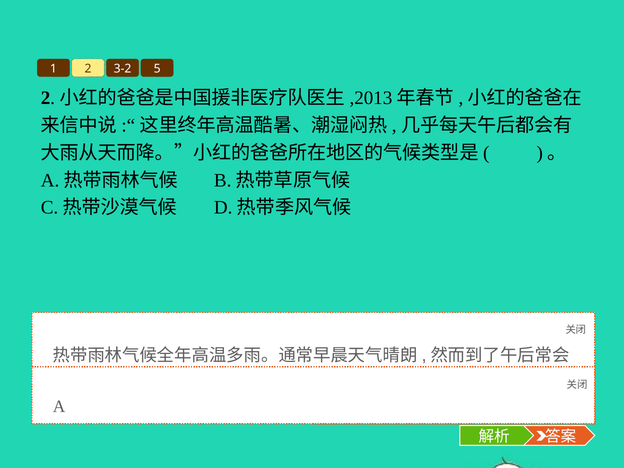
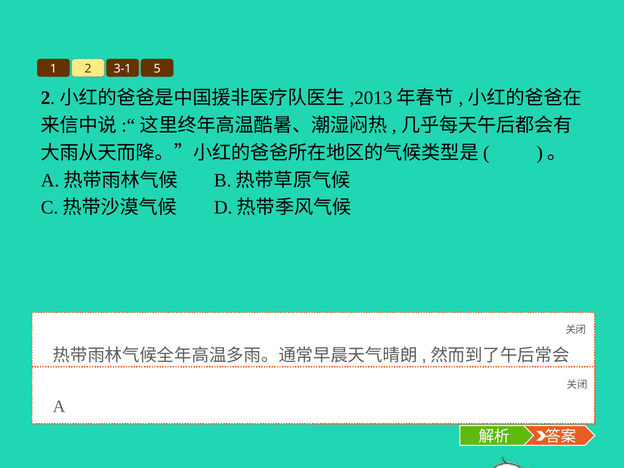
3-2: 3-2 -> 3-1
